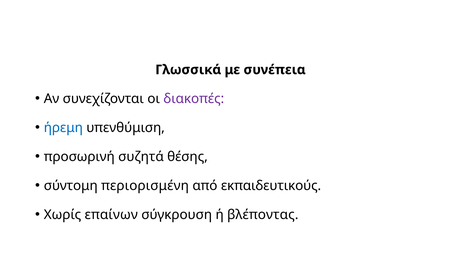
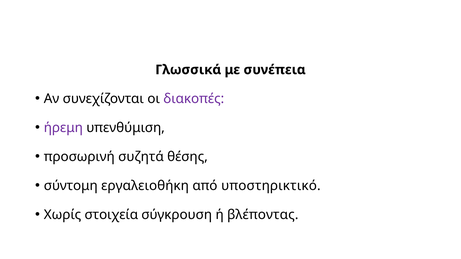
ήρεμη colour: blue -> purple
περιορισμένη: περιορισμένη -> εργαλειοθήκη
εκπαιδευτικούς: εκπαιδευτικούς -> υποστηρικτικό
επαίνων: επαίνων -> στοιχεία
